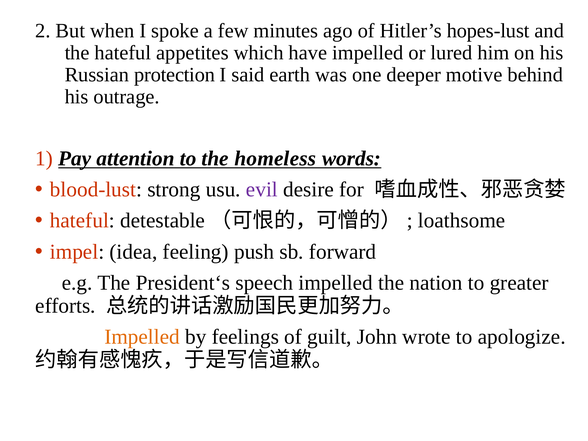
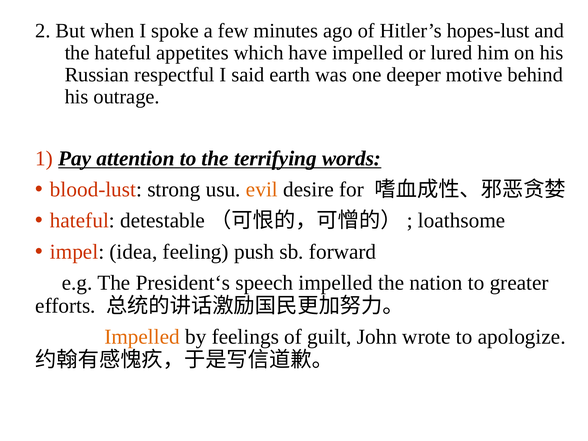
protection: protection -> respectful
homeless: homeless -> terrifying
evil colour: purple -> orange
